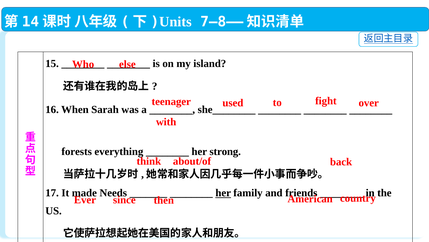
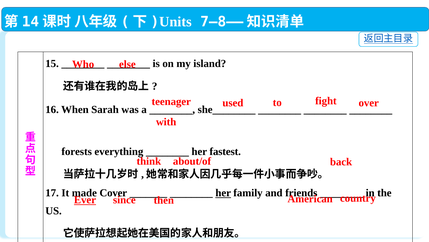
strong: strong -> fastest
Needs: Needs -> Cover
Ever underline: none -> present
